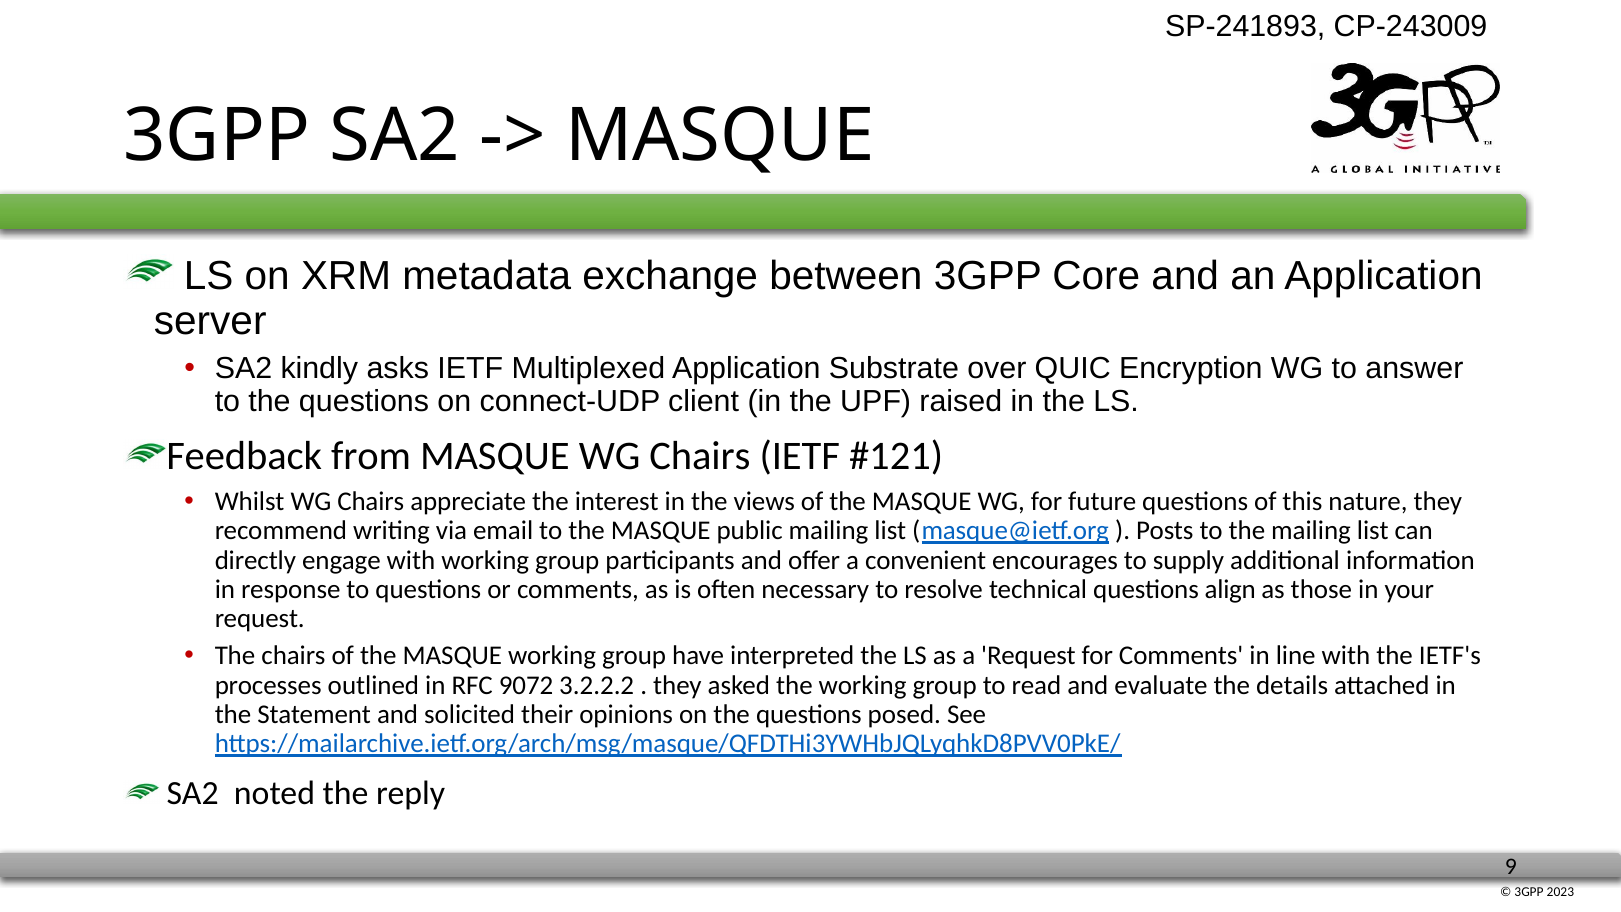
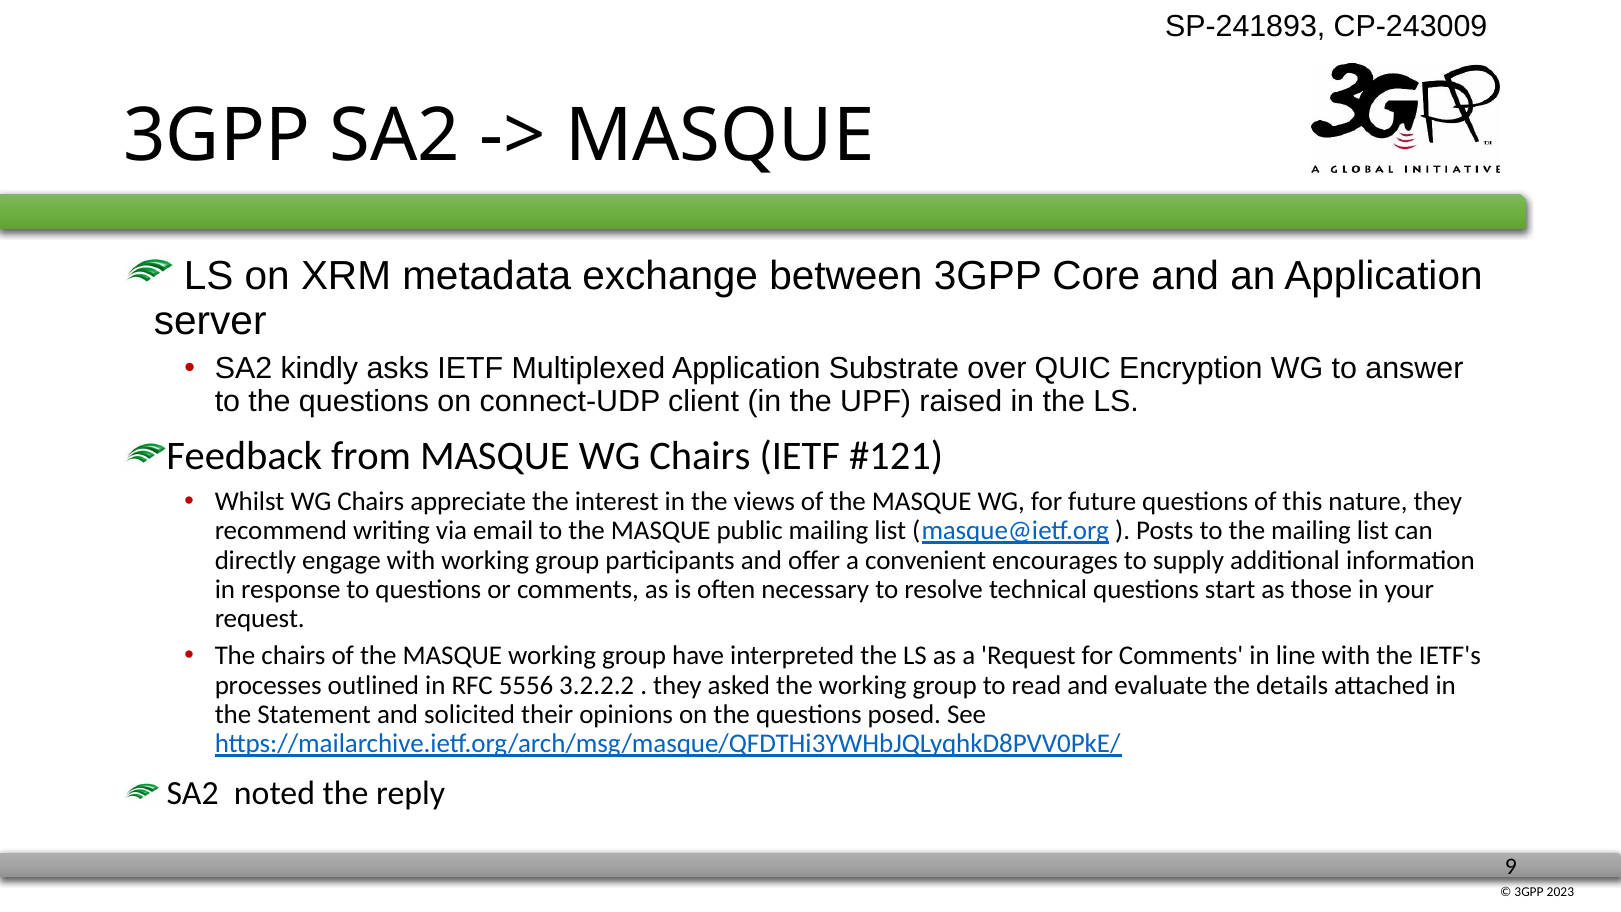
align: align -> start
9072: 9072 -> 5556
